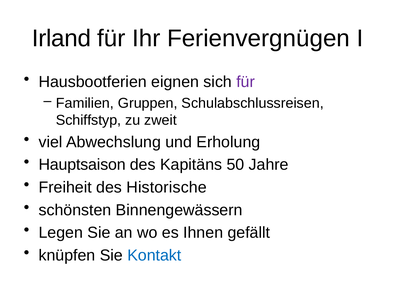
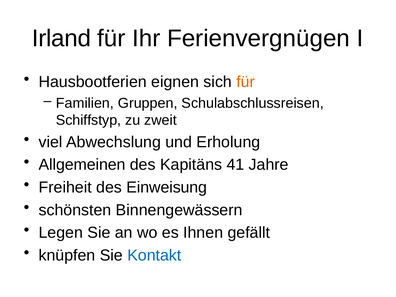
für at (246, 82) colour: purple -> orange
Hauptsaison: Hauptsaison -> Allgemeinen
50: 50 -> 41
Historische: Historische -> Einweisung
